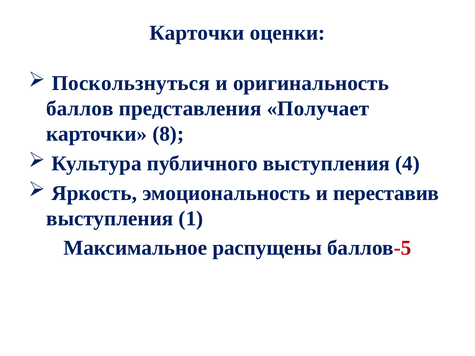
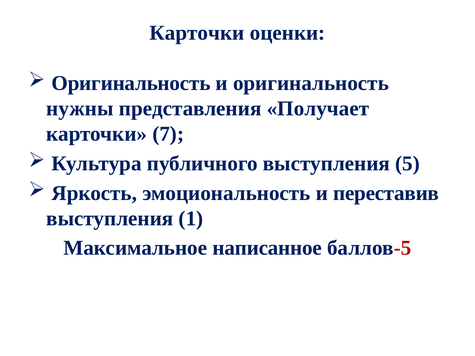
Поскользнуться at (131, 83): Поскользнуться -> Оригинальность
баллов: баллов -> нужны
8: 8 -> 7
4: 4 -> 5
распущены: распущены -> написанное
